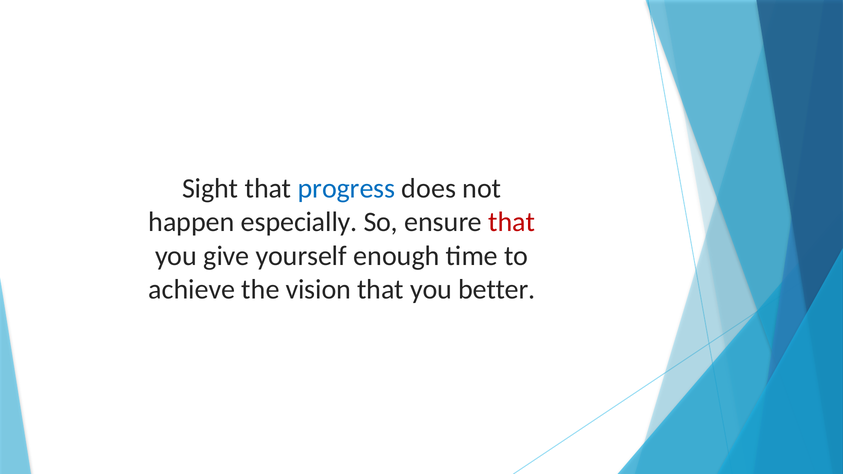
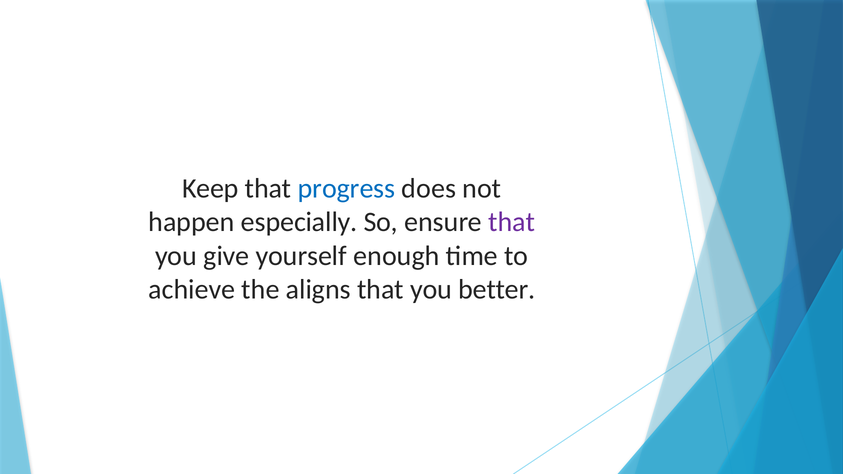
Sight: Sight -> Keep
that at (512, 222) colour: red -> purple
vision: vision -> aligns
